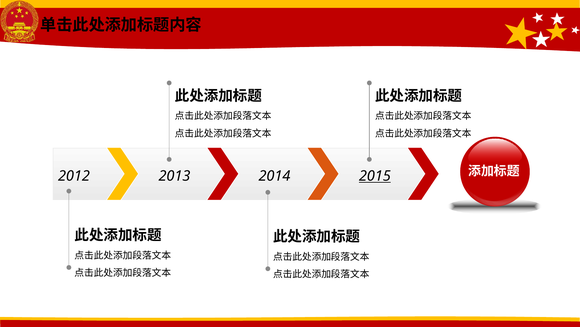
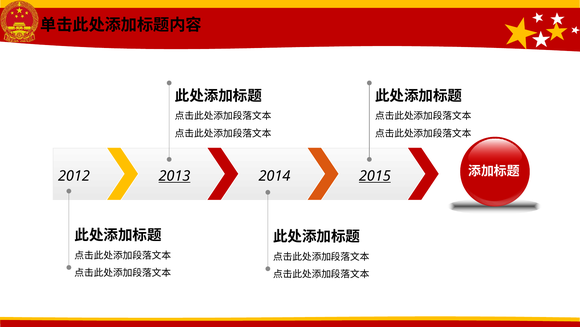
2013 underline: none -> present
